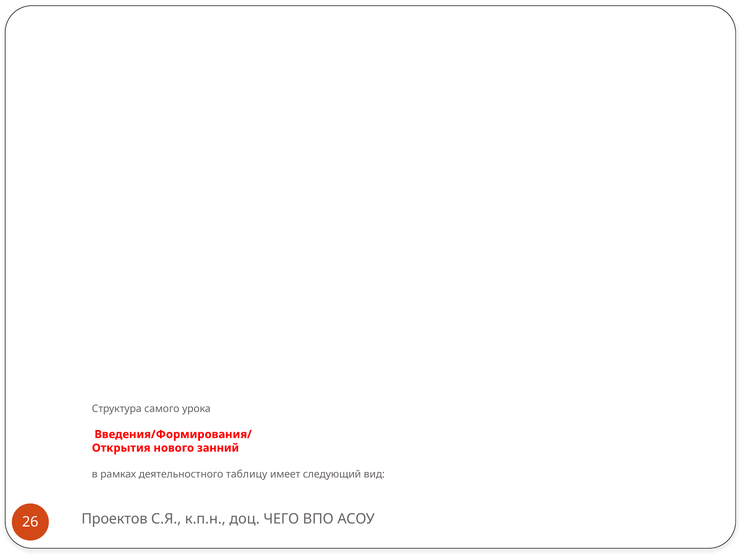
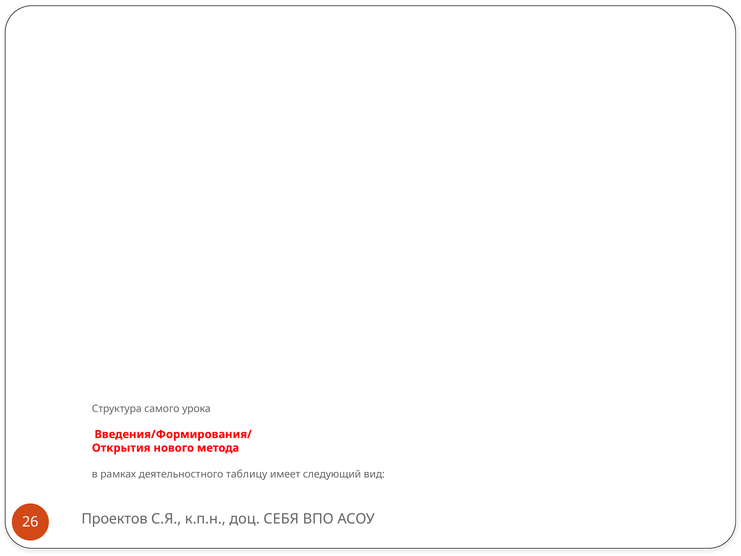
занний: занний -> метода
ЧЕГО: ЧЕГО -> СЕБЯ
